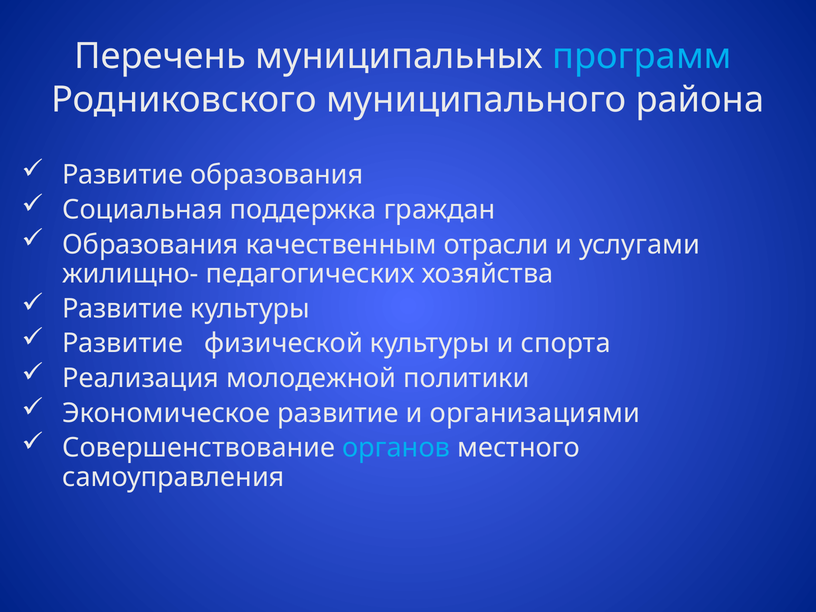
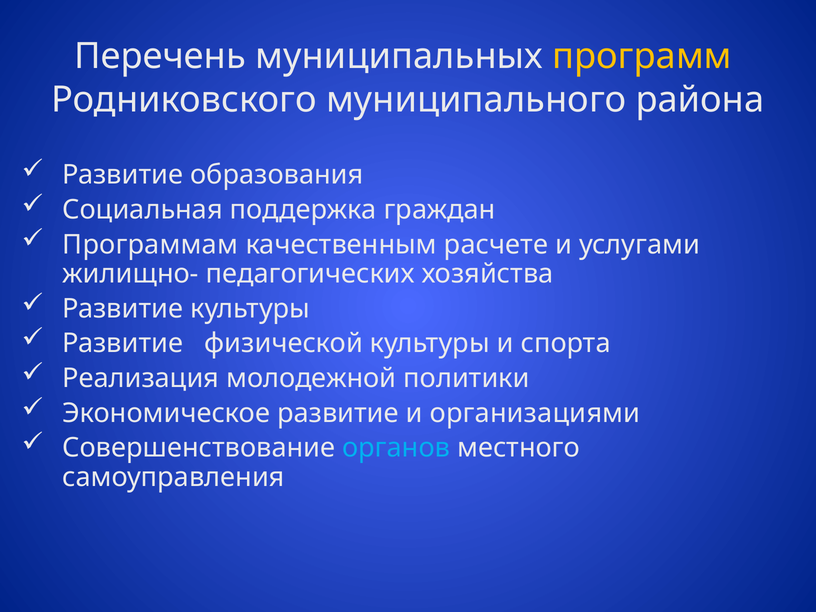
программ colour: light blue -> yellow
Образования at (150, 245): Образования -> Программам
отрасли: отрасли -> расчете
